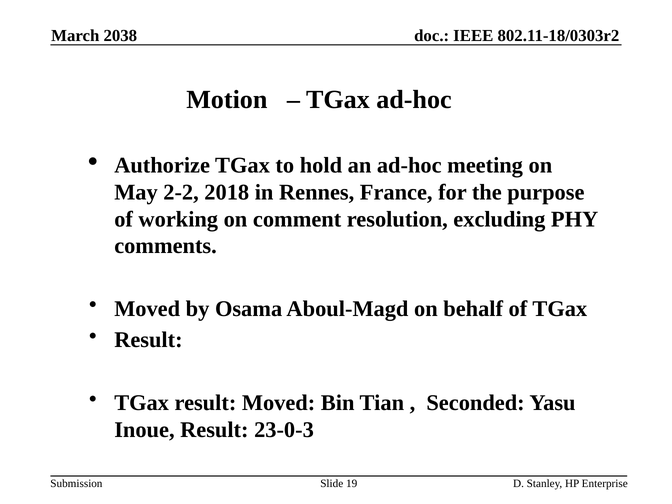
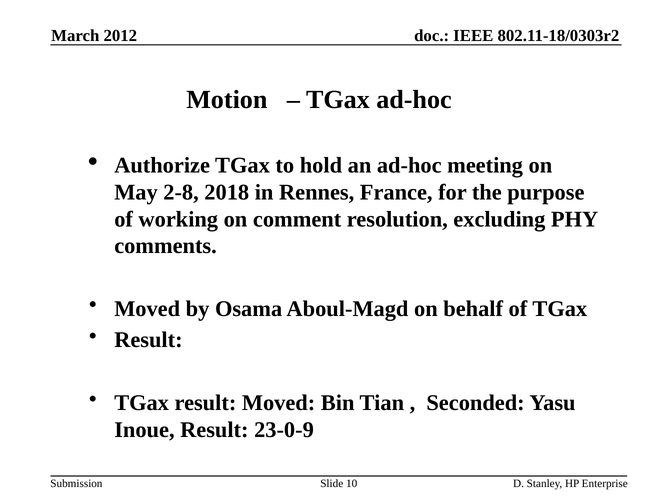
2038: 2038 -> 2012
2-2: 2-2 -> 2-8
23-0-3: 23-0-3 -> 23-0-9
19: 19 -> 10
